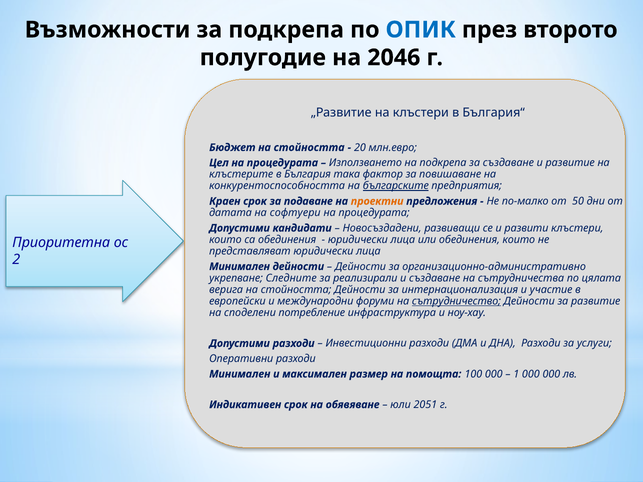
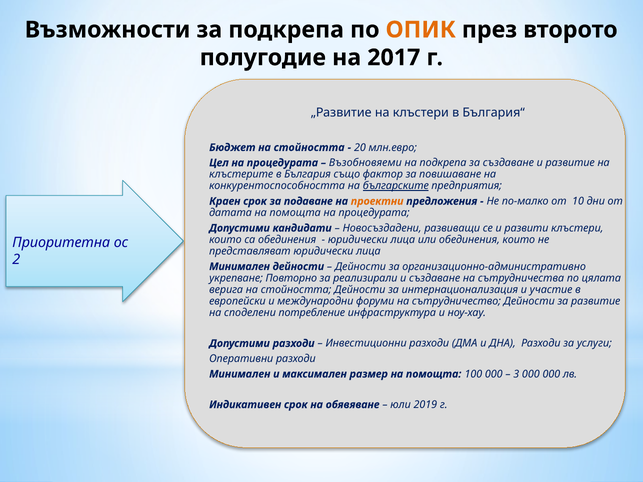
ОПИК colour: blue -> orange
2046: 2046 -> 2017
Използването: Използването -> Възобновяеми
така: така -> също
50: 50 -> 10
датата на софтуери: софтуери -> помощта
Следните: Следните -> Повторно
сътрудничество underline: present -> none
1: 1 -> 3
2051: 2051 -> 2019
